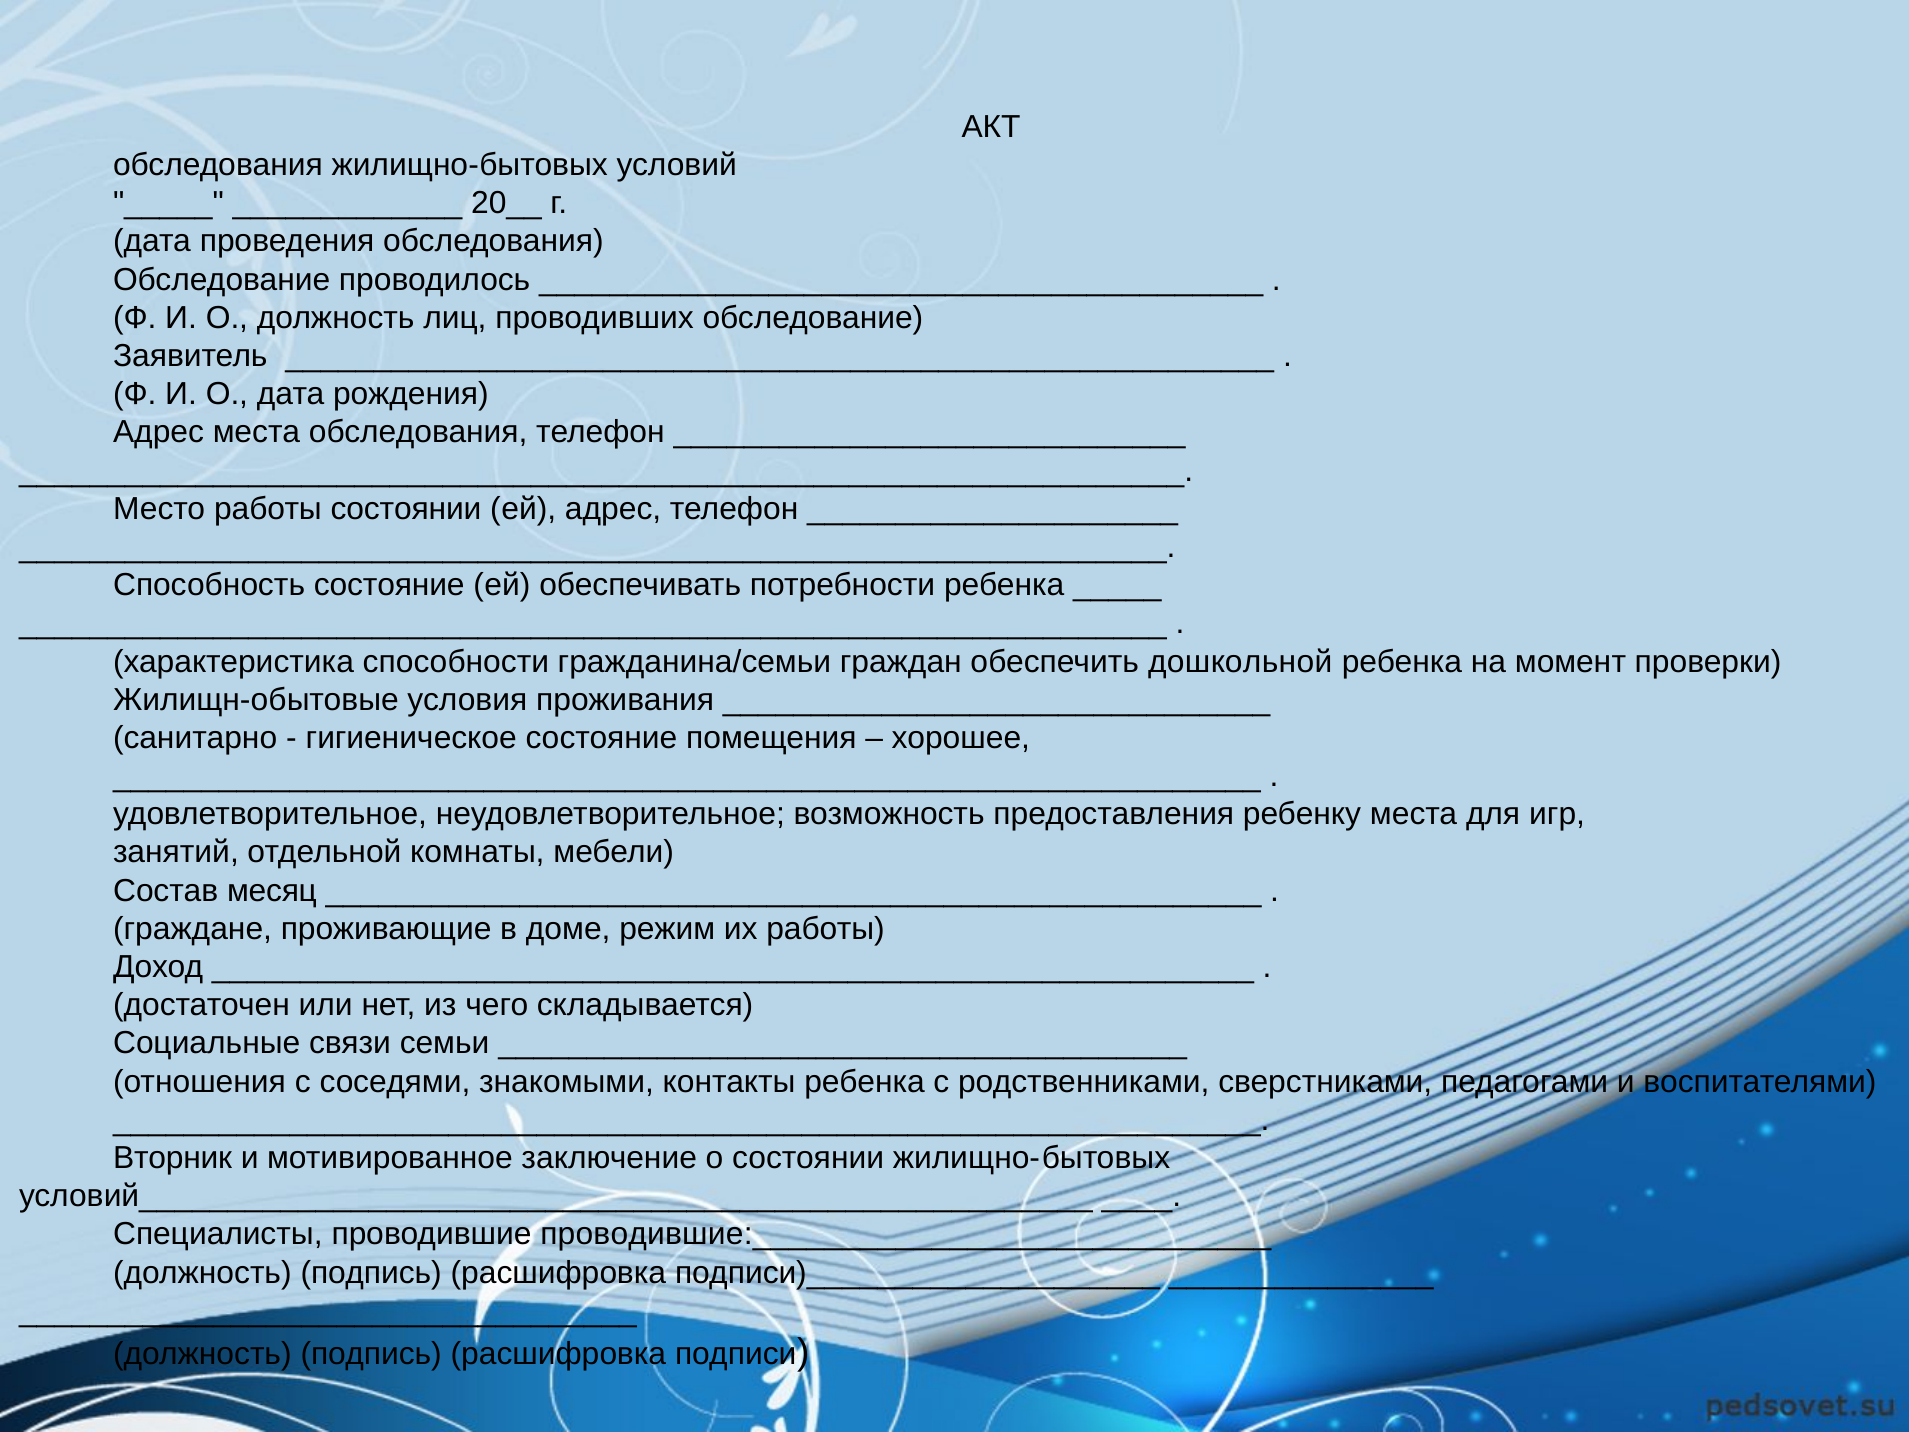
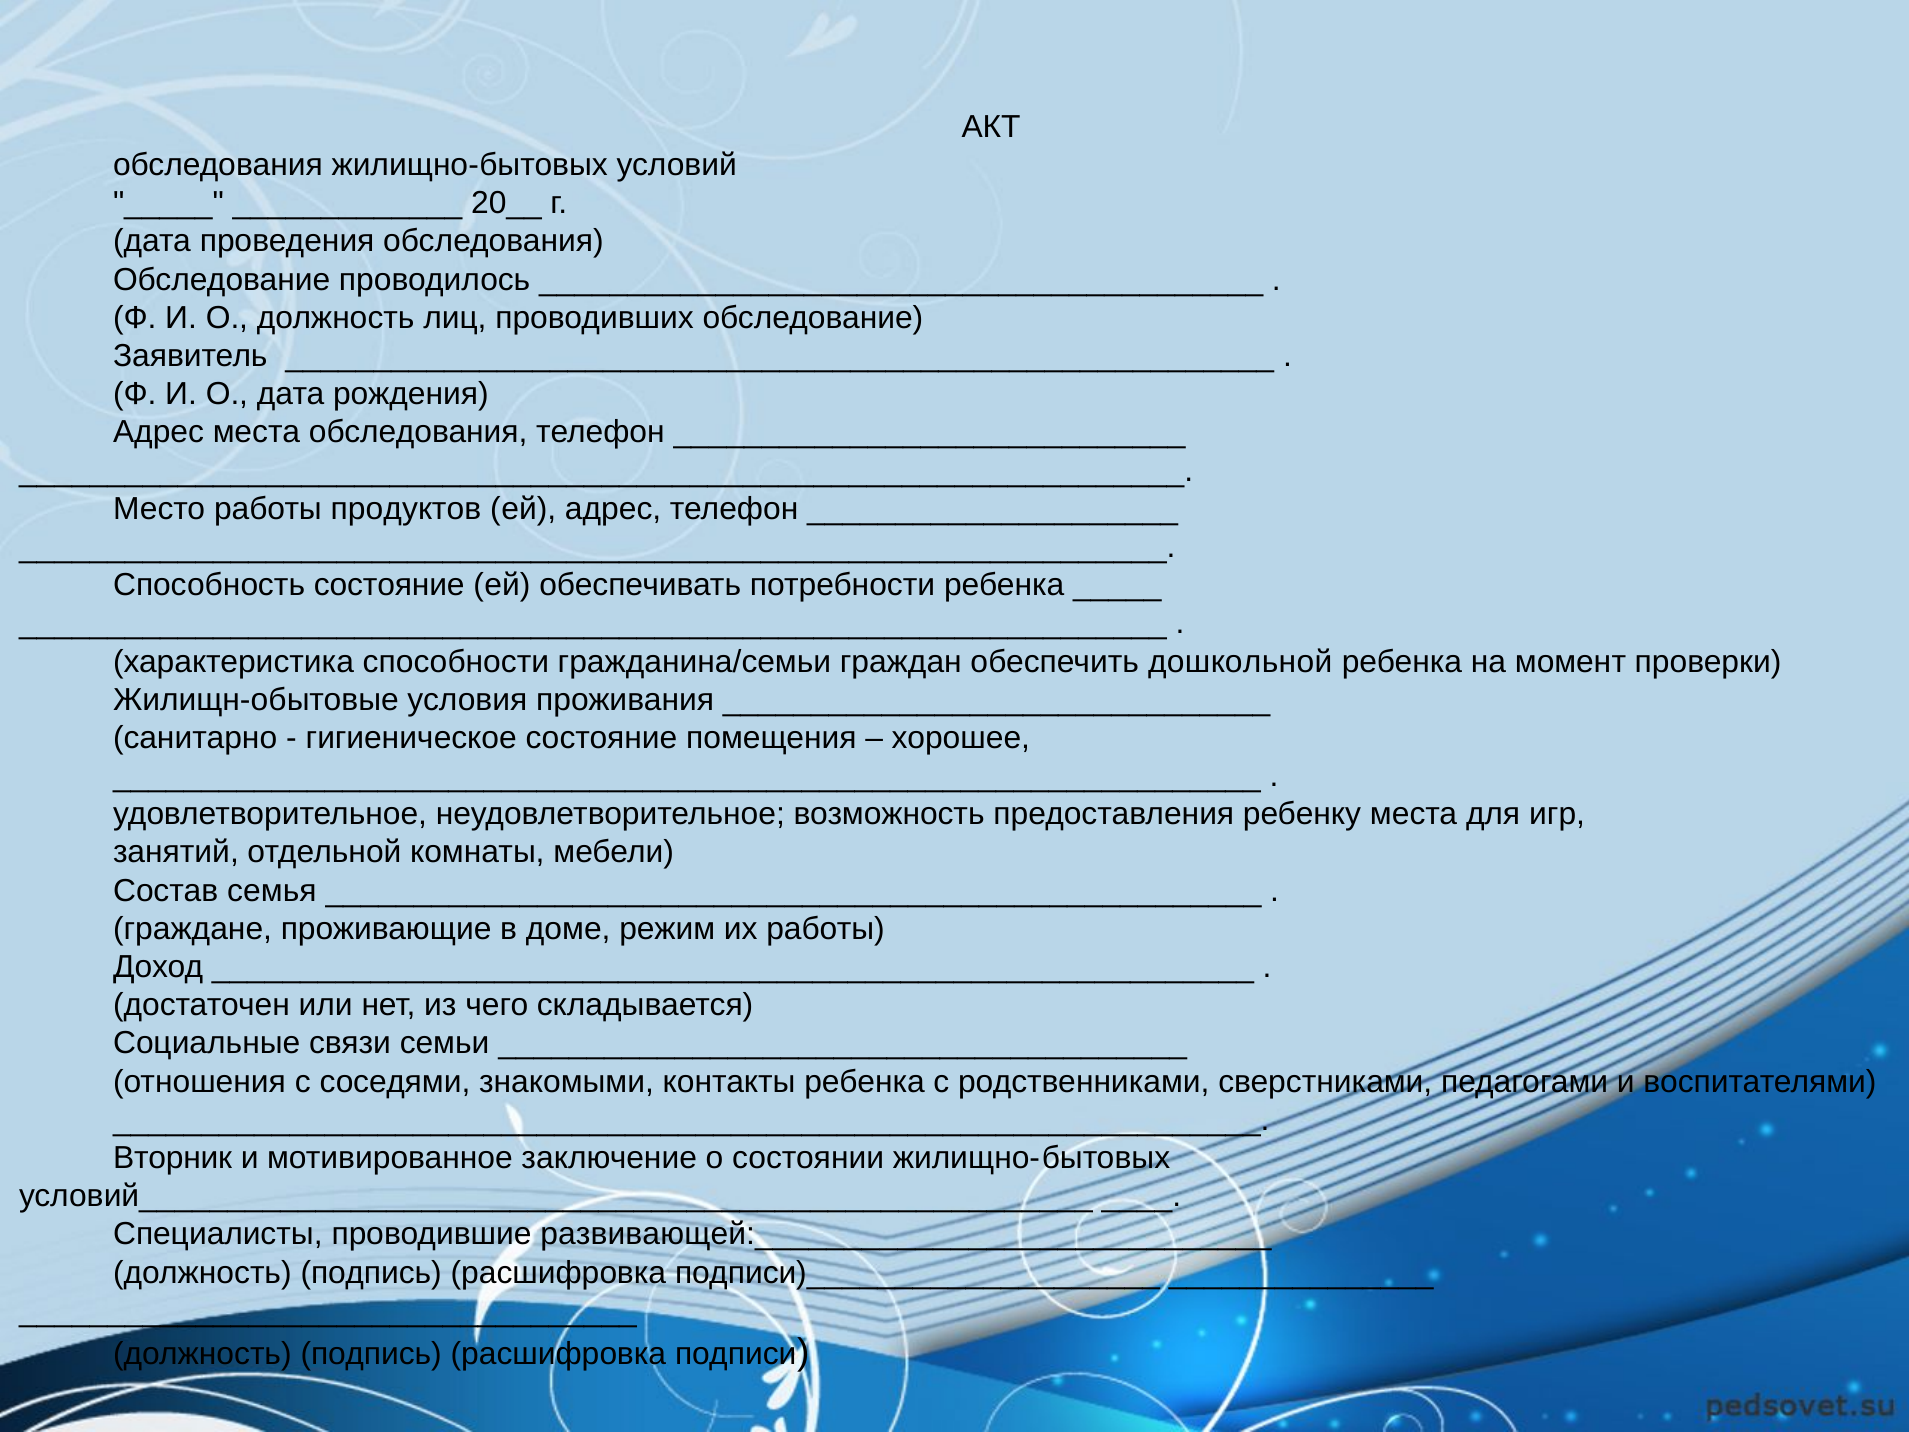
работы состоянии: состоянии -> продуктов
месяц: месяц -> семья
проводившие:_____________________________: проводившие:_____________________________ -> развивающей:_____________________________
